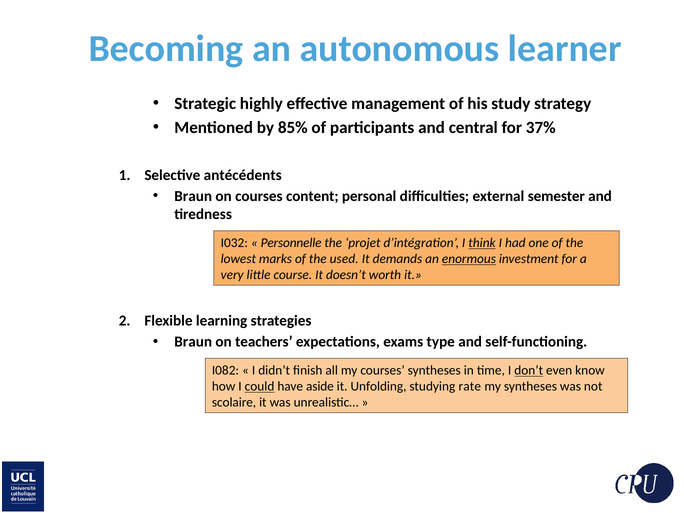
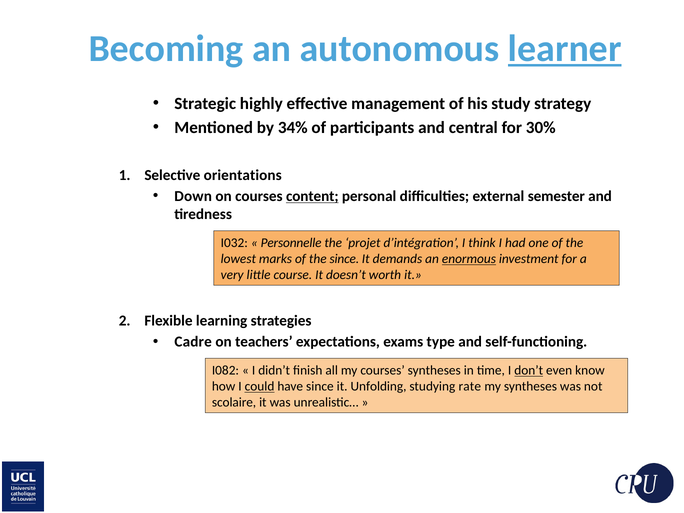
learner underline: none -> present
85%: 85% -> 34%
37%: 37% -> 30%
antécédents: antécédents -> orientations
Braun at (193, 196): Braun -> Down
content underline: none -> present
think underline: present -> none
the used: used -> since
Braun at (193, 342): Braun -> Cadre
have aside: aside -> since
